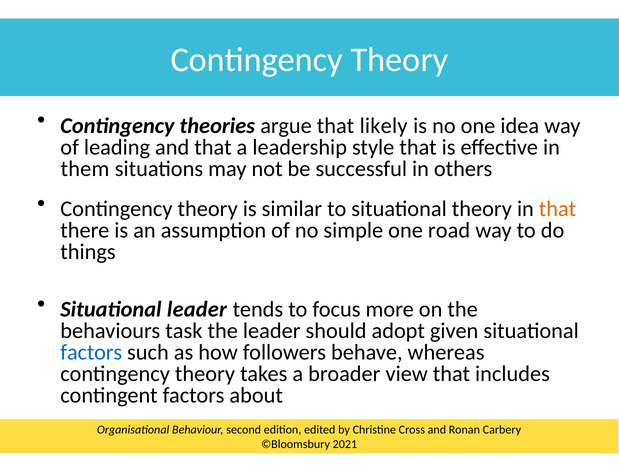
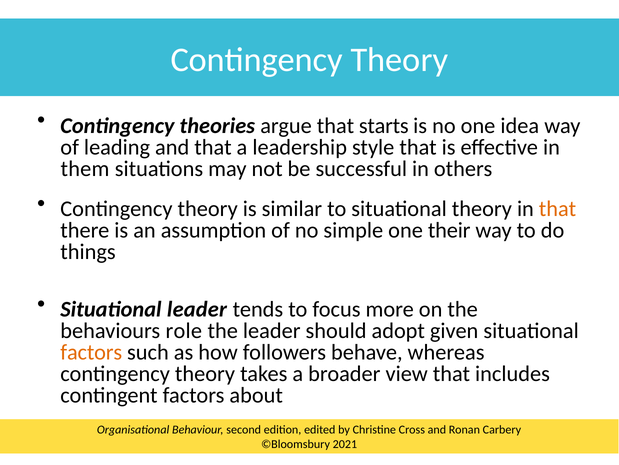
likely: likely -> starts
road: road -> their
task: task -> role
factors at (91, 352) colour: blue -> orange
